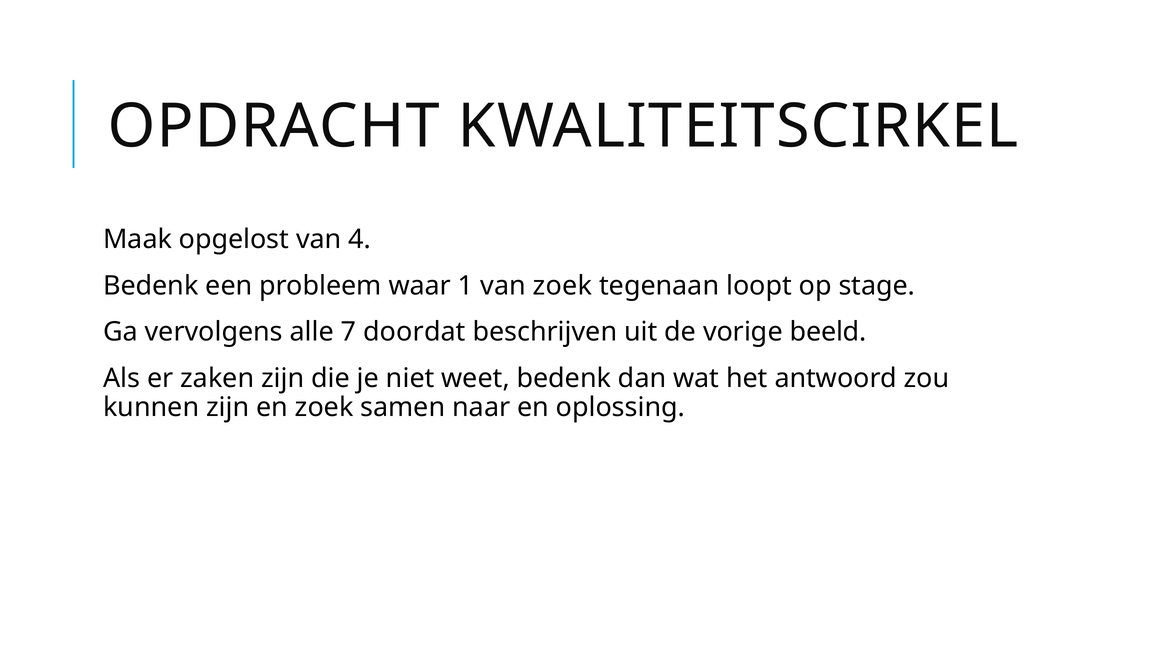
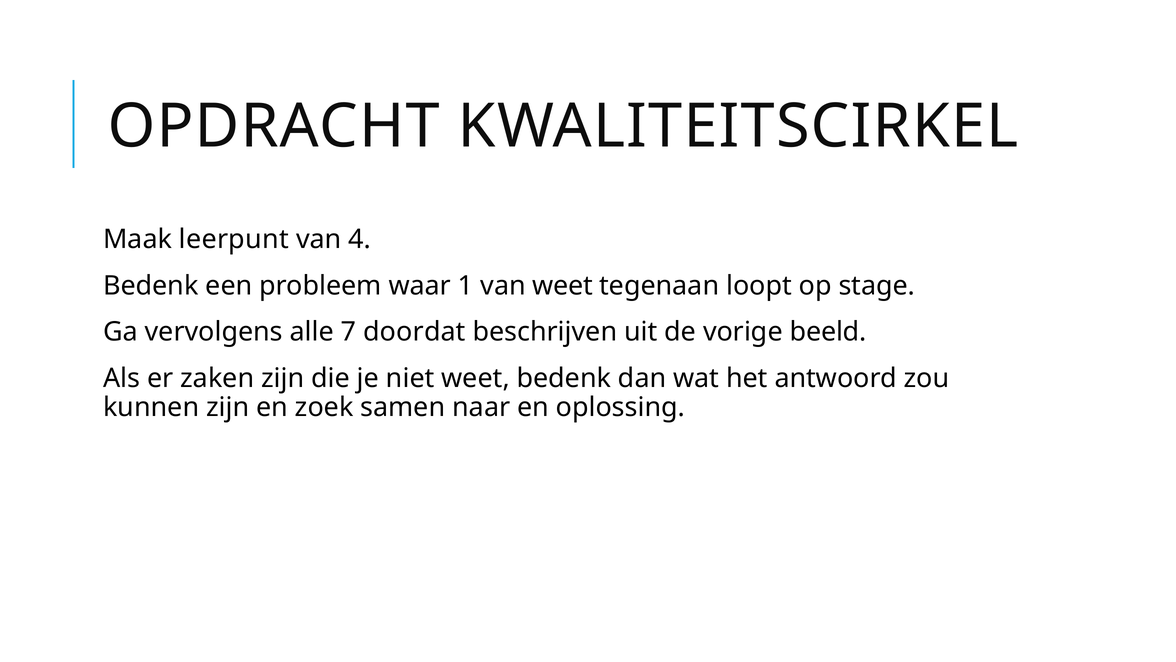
opgelost: opgelost -> leerpunt
van zoek: zoek -> weet
